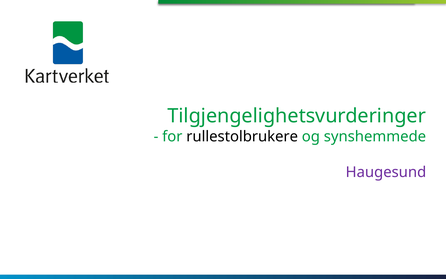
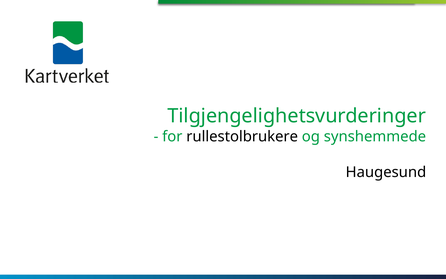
Haugesund colour: purple -> black
